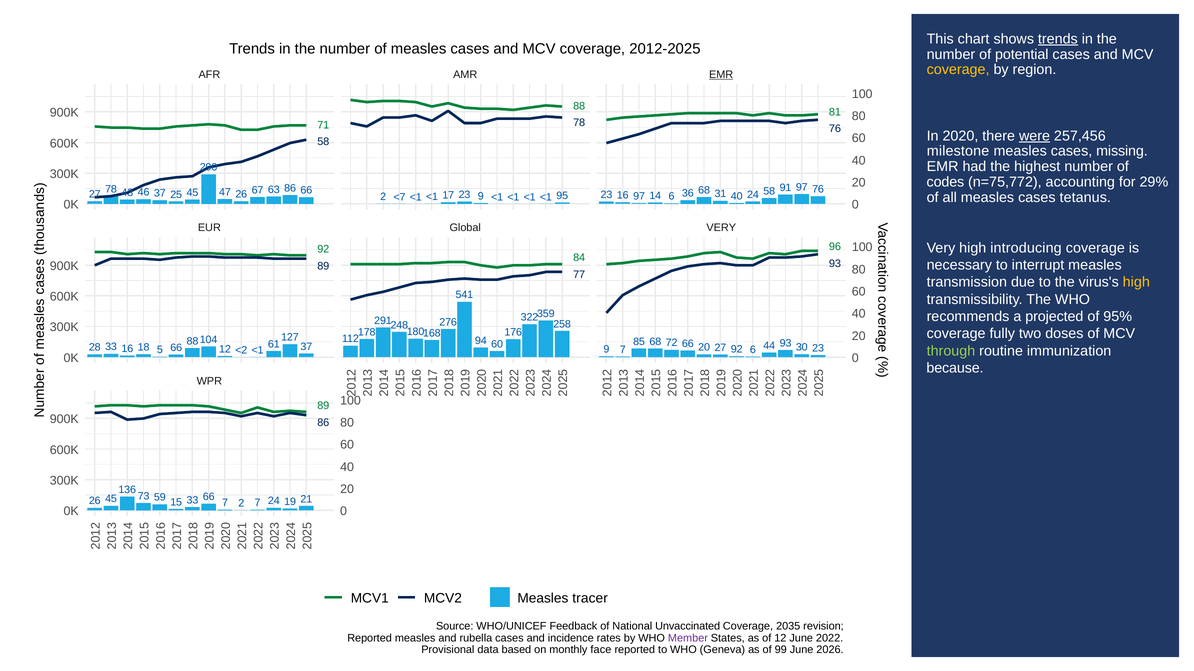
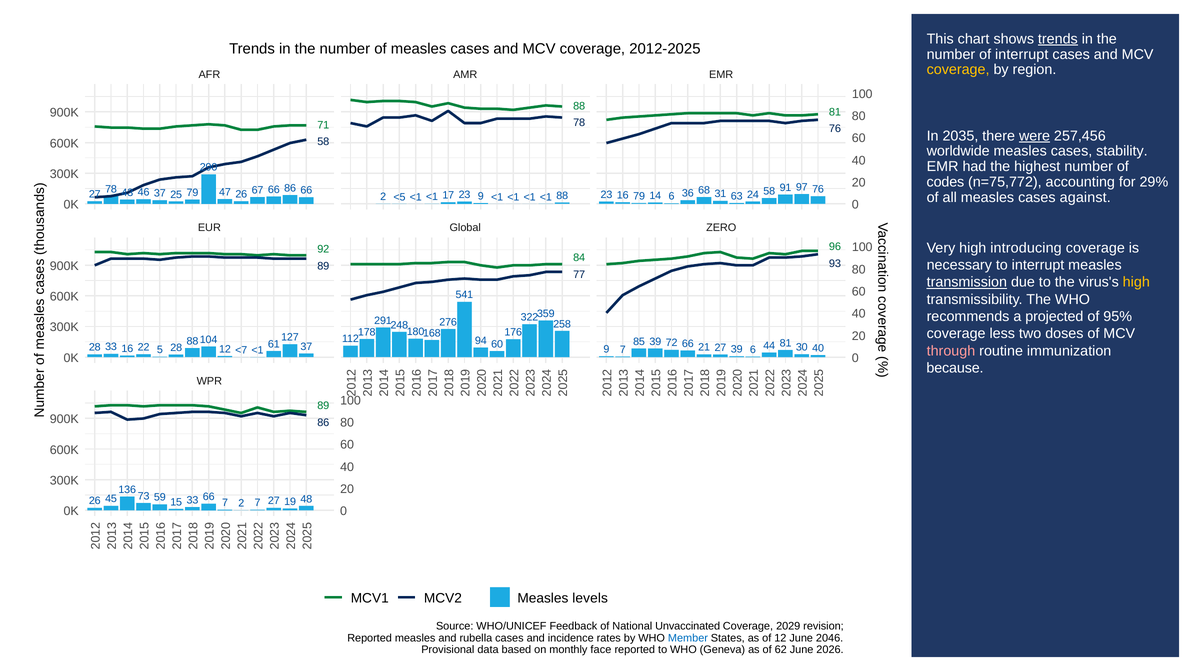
of potential: potential -> interrupt
EMR at (721, 75) underline: present -> none
2020: 2020 -> 2035
milestone: milestone -> worldwide
missing: missing -> stability
67 63: 63 -> 66
25 45: 45 -> 79
16 97: 97 -> 79
31 40: 40 -> 63
tetanus: tetanus -> against
<7: <7 -> <5
<1 95: 95 -> 88
Global VERY: VERY -> ZERO
transmission underline: none -> present
fully: fully -> less
85 68: 68 -> 39
66 20: 20 -> 21
27 92: 92 -> 39
44 93: 93 -> 81
30 23: 23 -> 40
18: 18 -> 22
5 66: 66 -> 28
<2: <2 -> <7
through colour: light green -> pink
7 24: 24 -> 27
21: 21 -> 48
tracer: tracer -> levels
2035: 2035 -> 2029
Member colour: purple -> blue
2022: 2022 -> 2046
99: 99 -> 62
